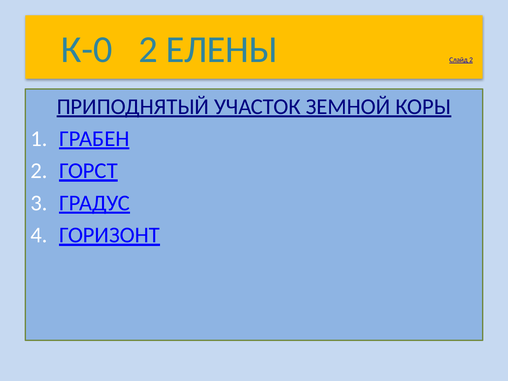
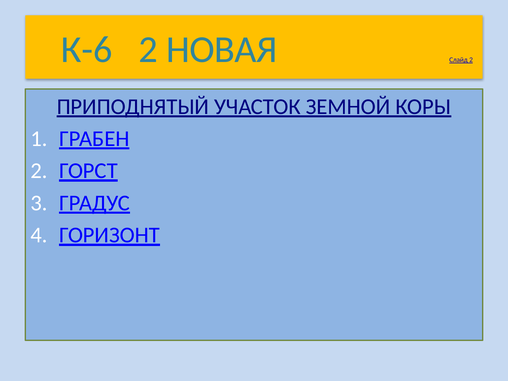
К-0: К-0 -> К-6
ЕЛЕНЫ: ЕЛЕНЫ -> НОВАЯ
